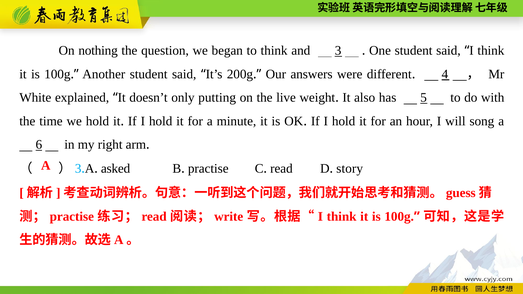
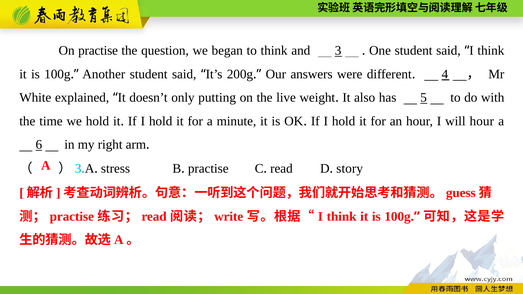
On nothing: nothing -> practise
will song: song -> hour
asked: asked -> stress
